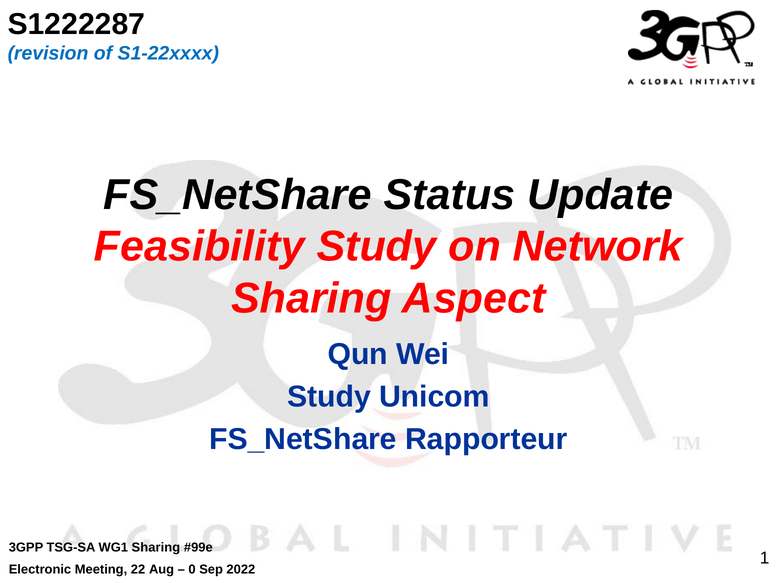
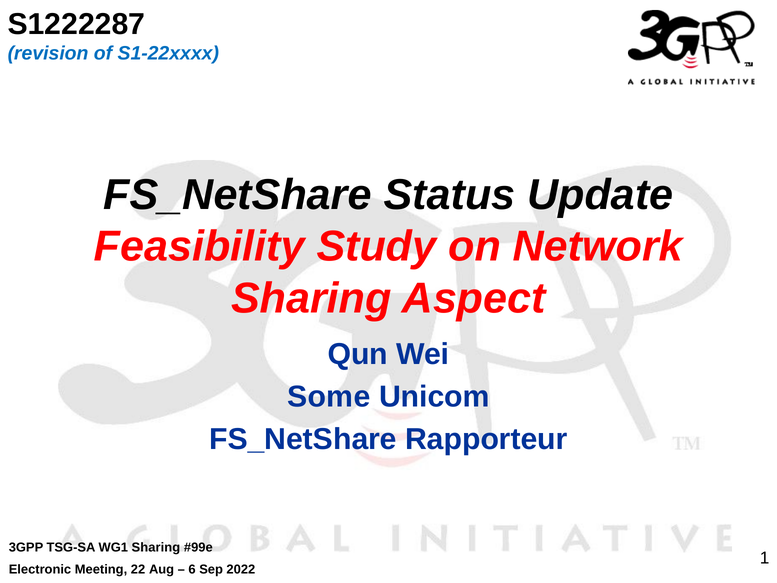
Study at (329, 397): Study -> Some
0: 0 -> 6
